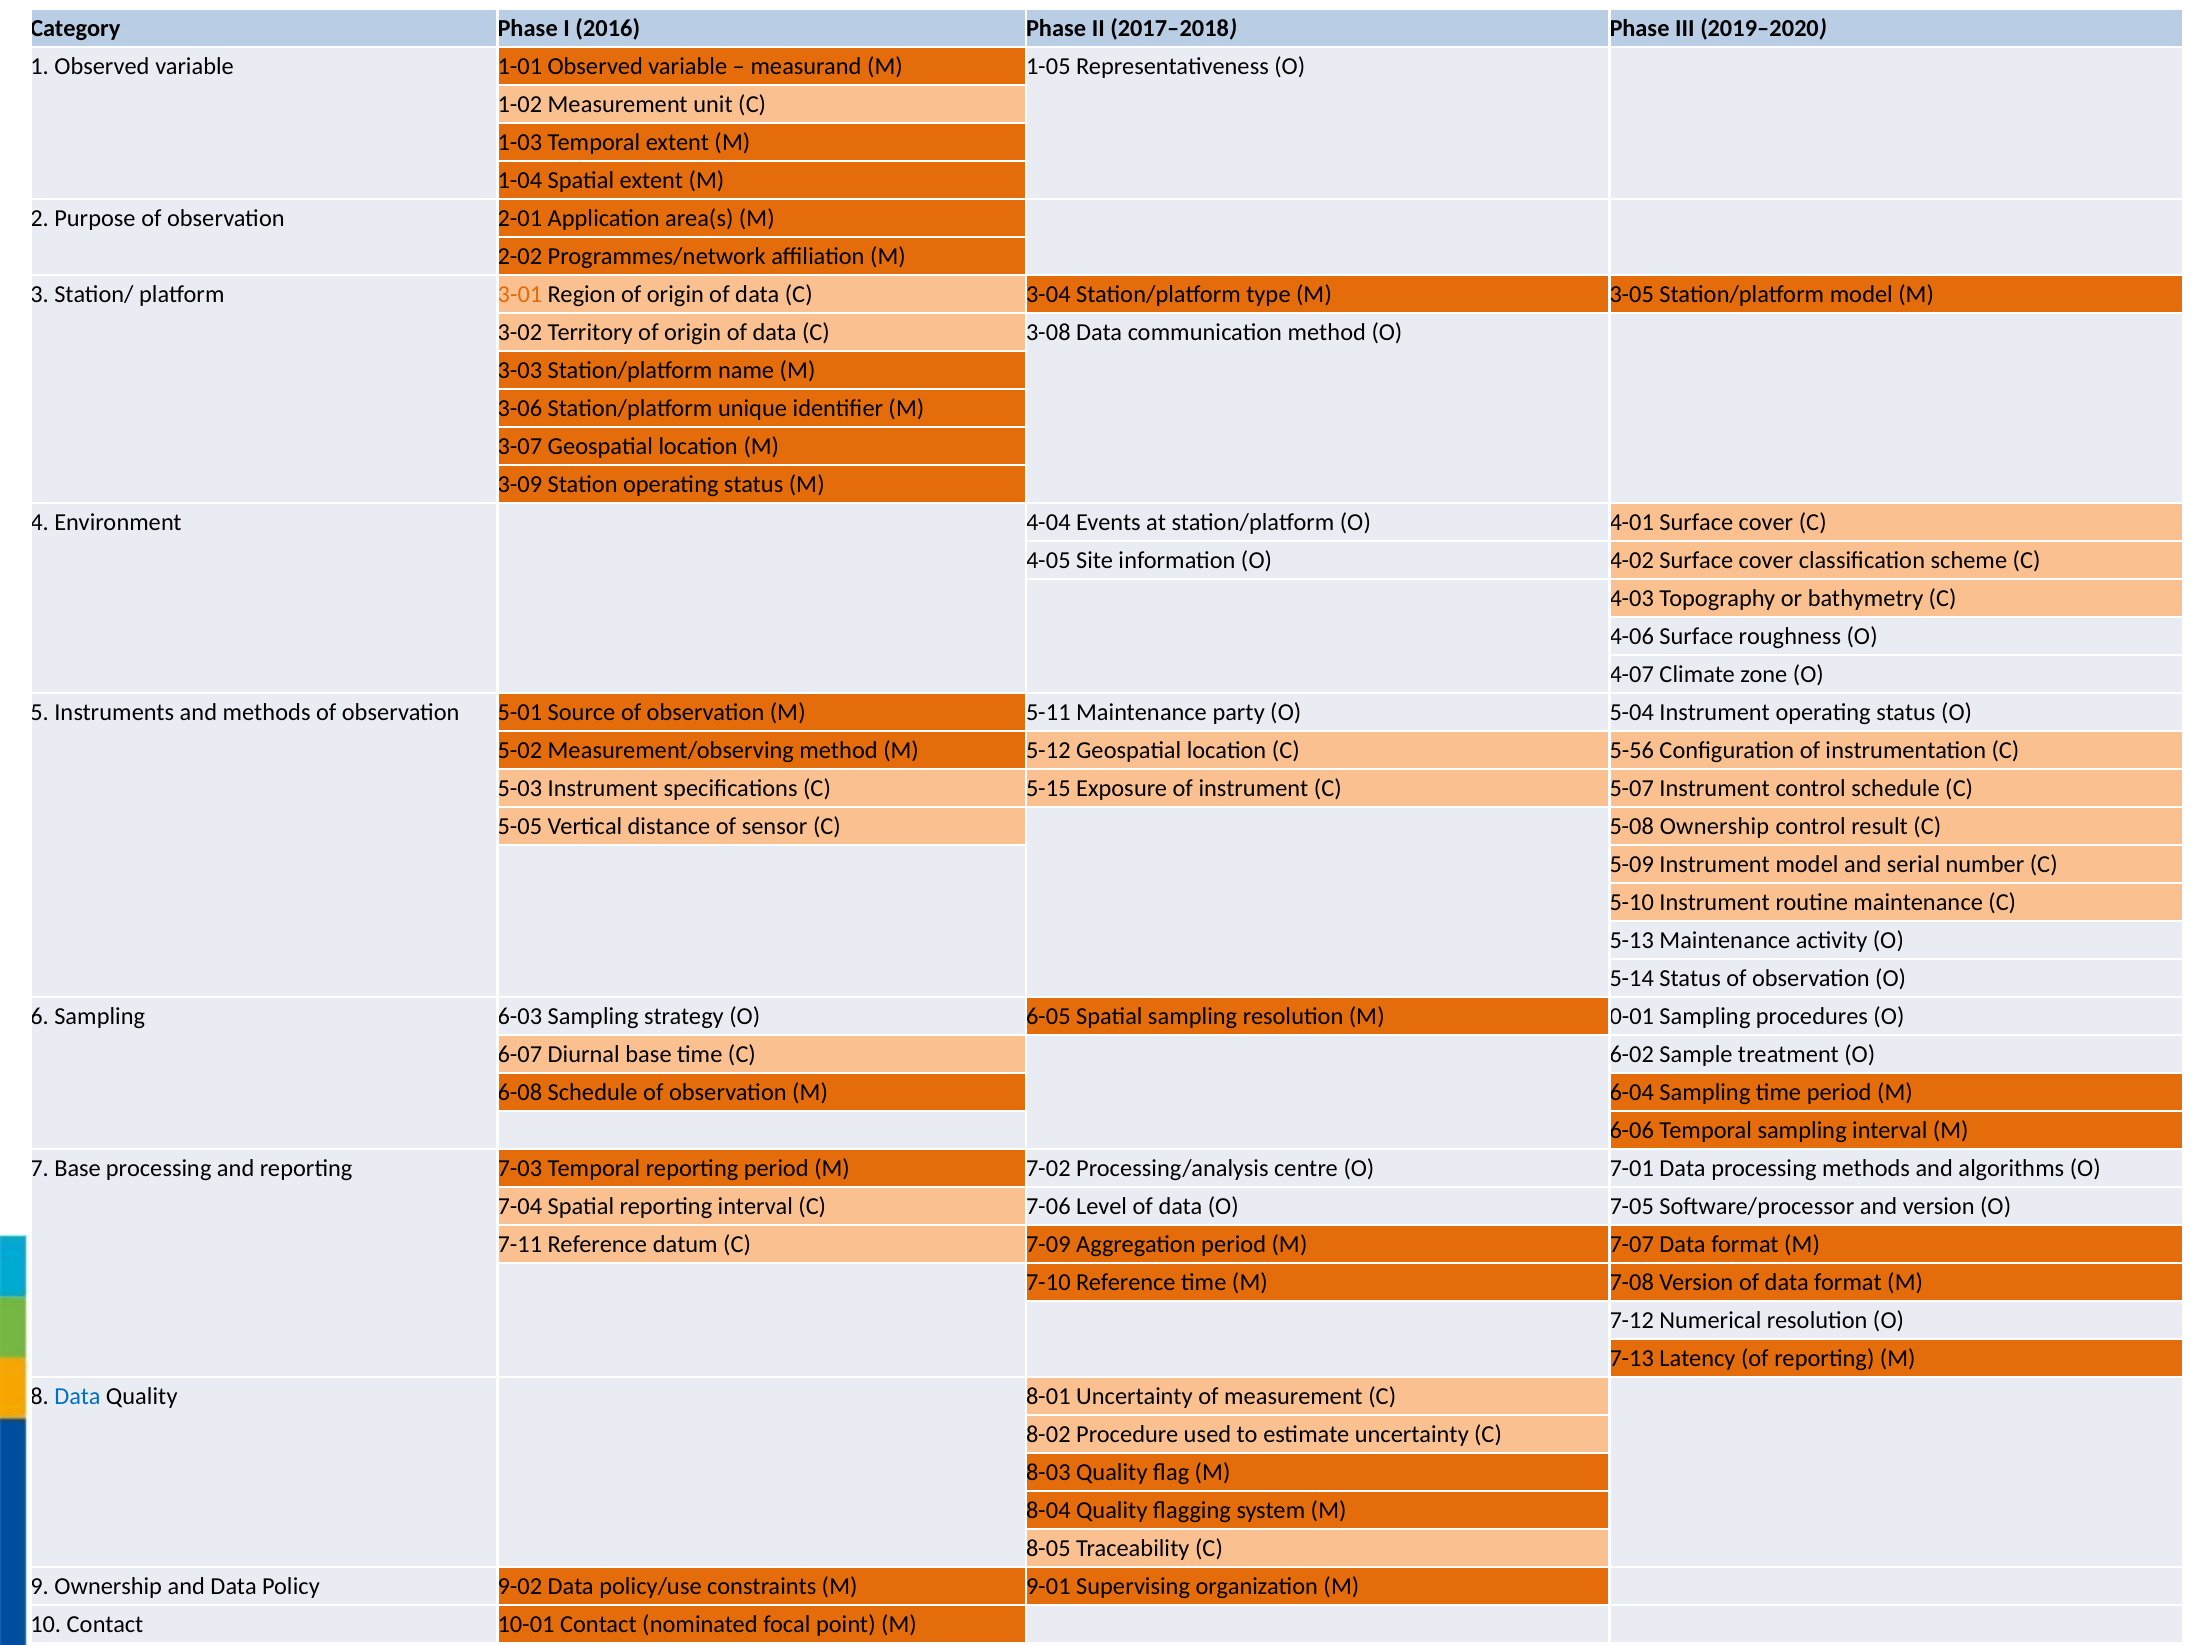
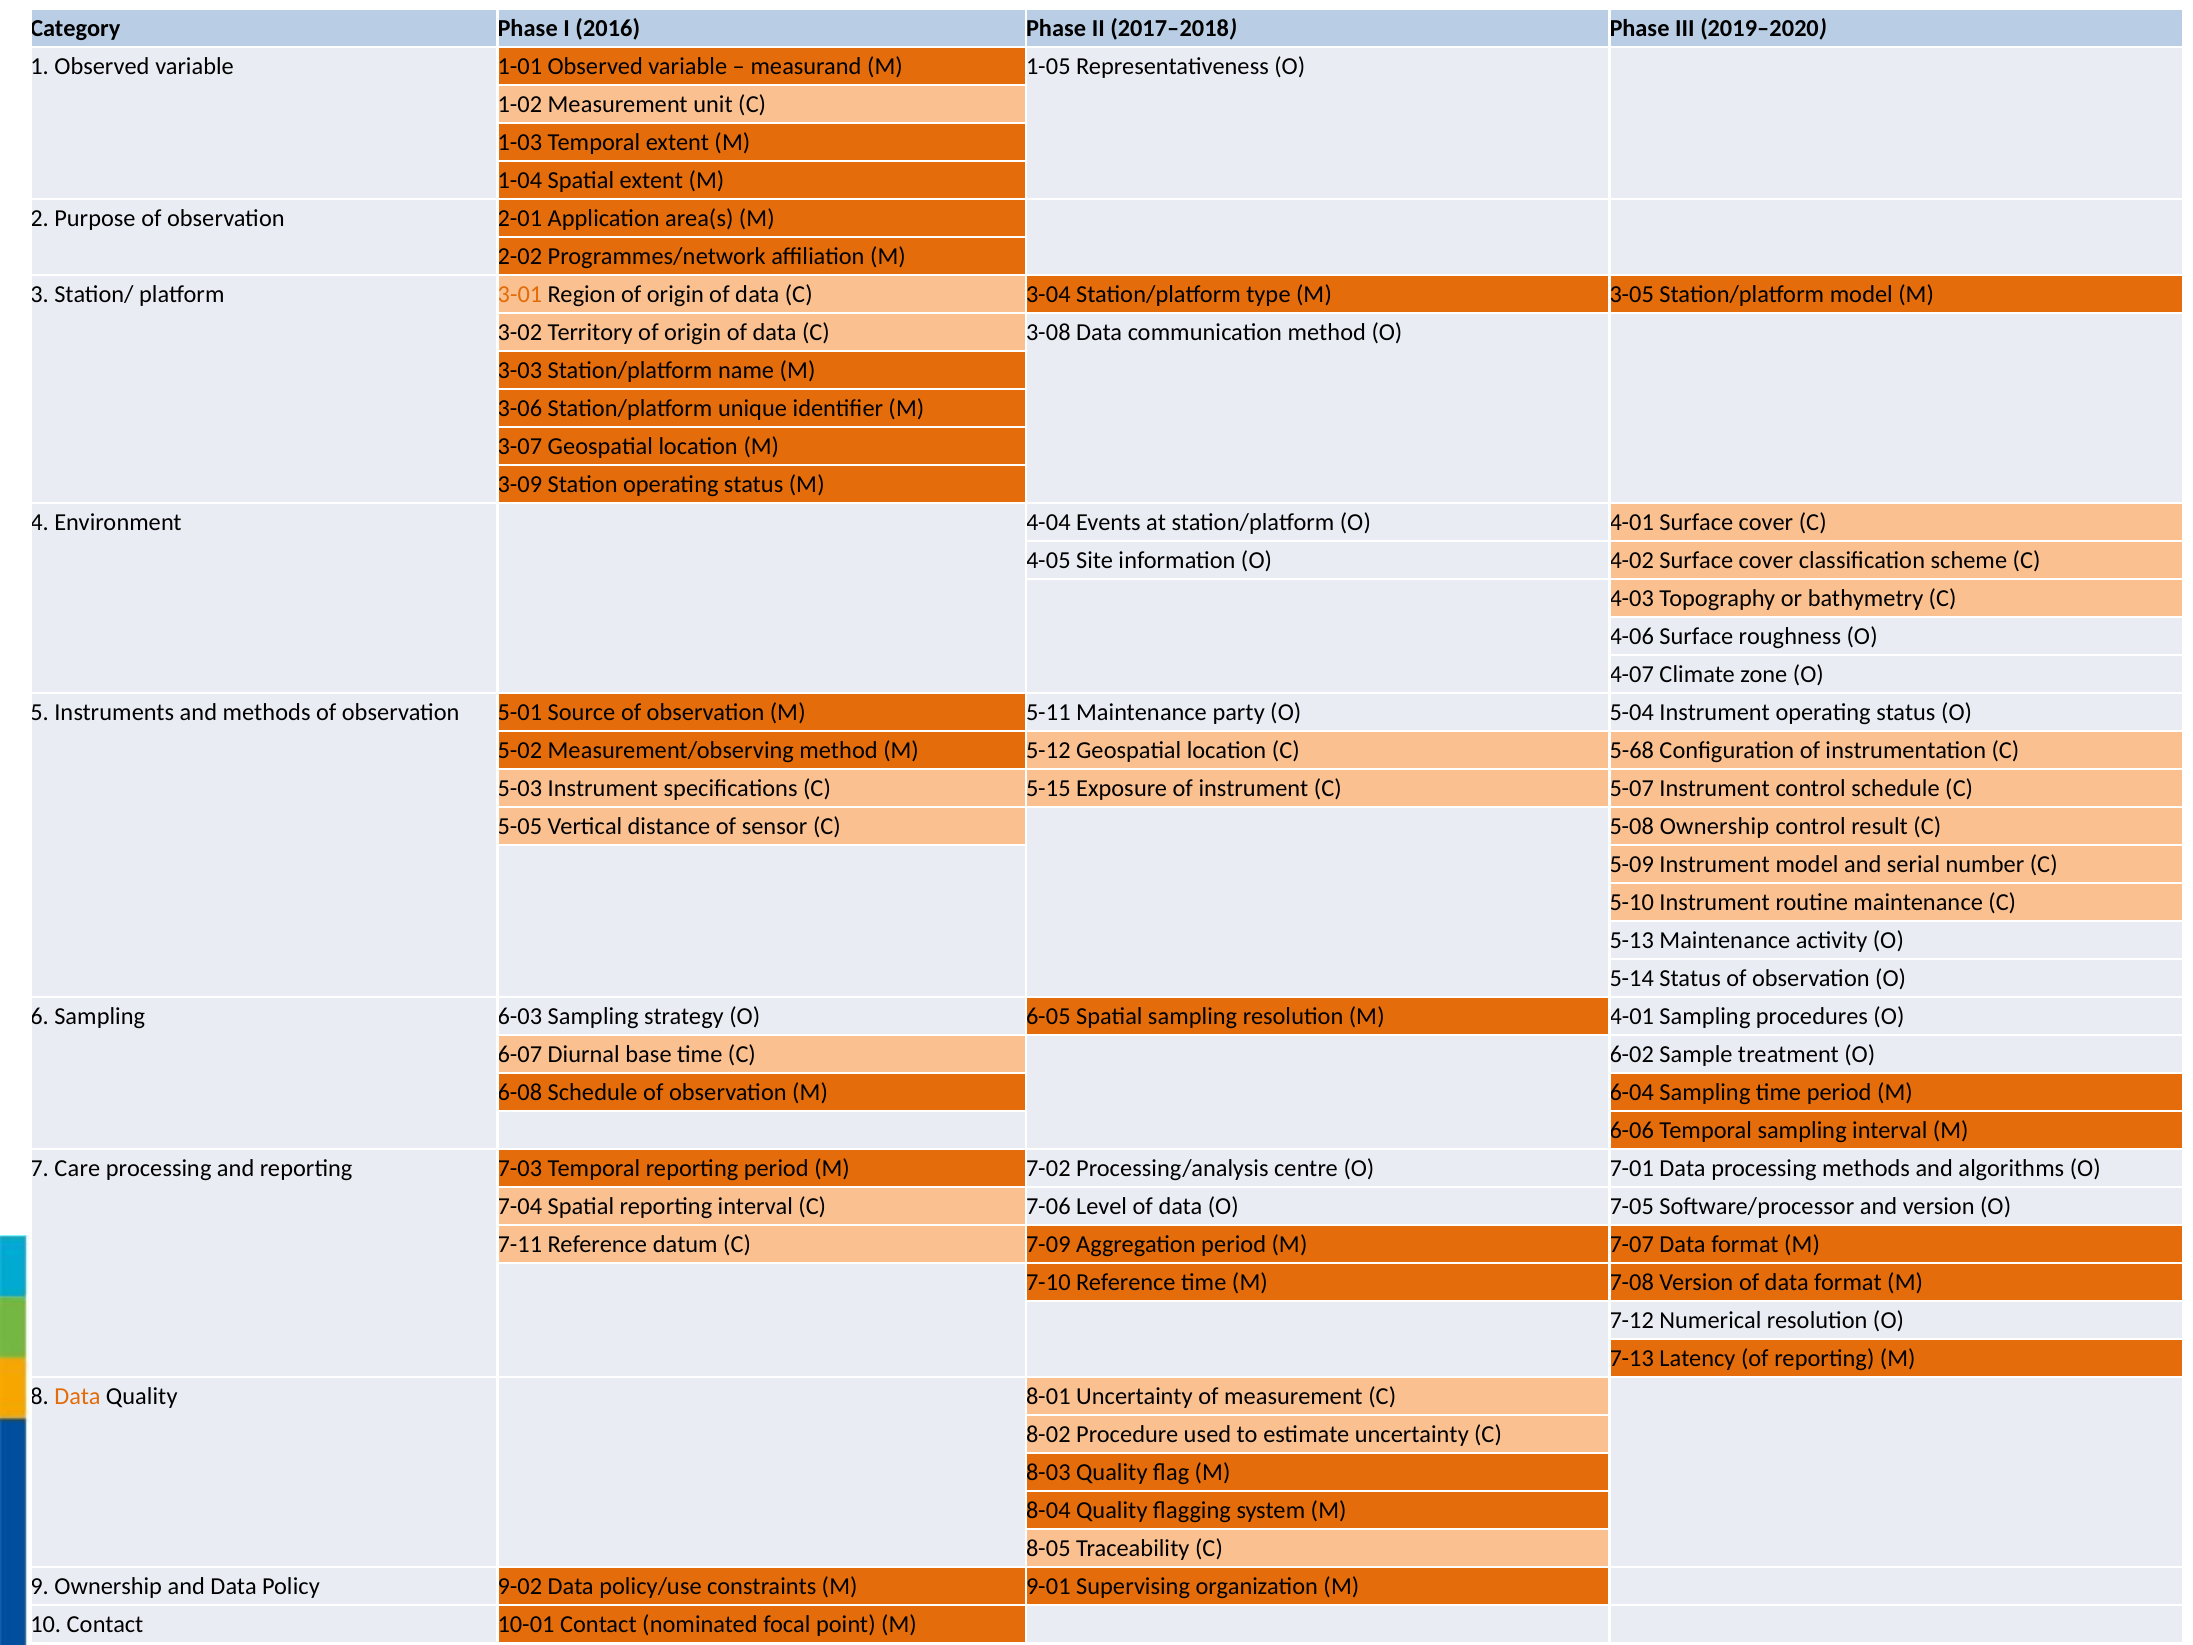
5-56: 5-56 -> 5-68
M 0-01: 0-01 -> 4-01
7 Base: Base -> Care
Data at (78, 1396) colour: blue -> orange
